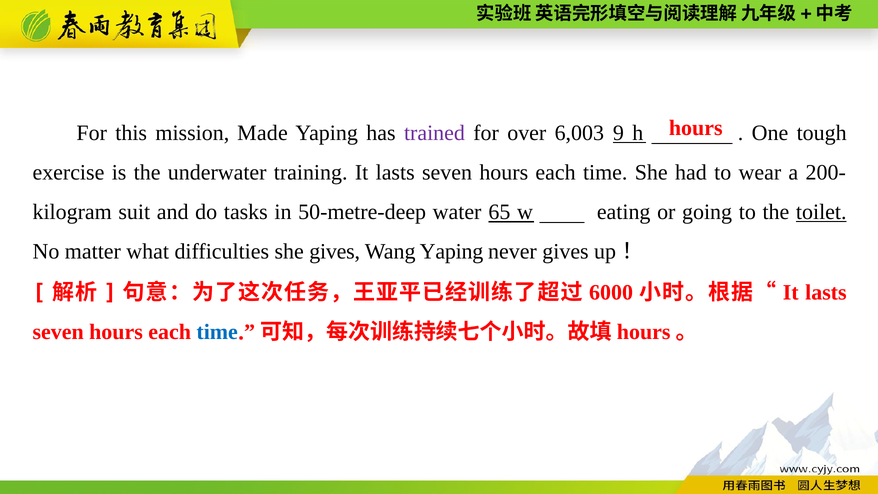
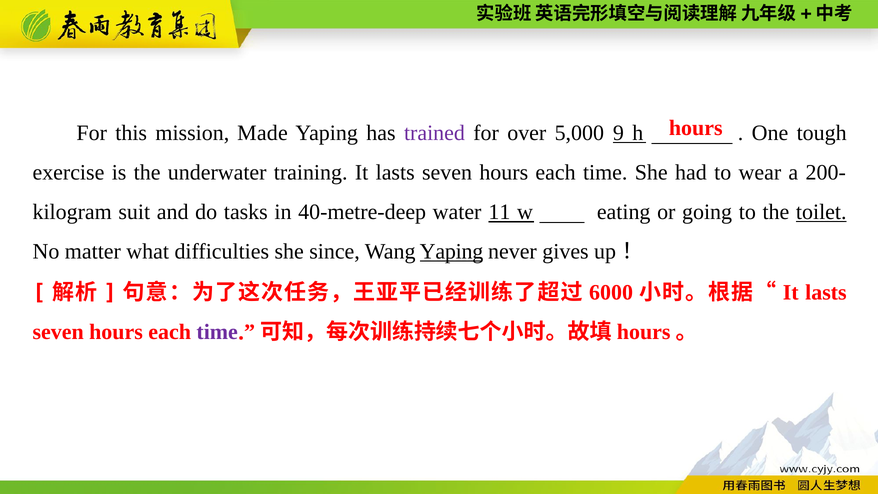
6,003: 6,003 -> 5,000
50-metre-deep: 50-metre-deep -> 40-metre-deep
65: 65 -> 11
she gives: gives -> since
Yaping at (452, 251) underline: none -> present
time at (217, 332) colour: blue -> purple
